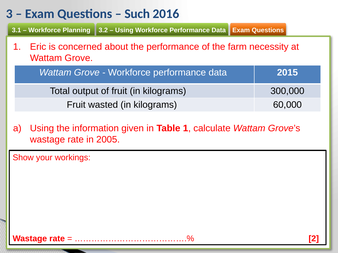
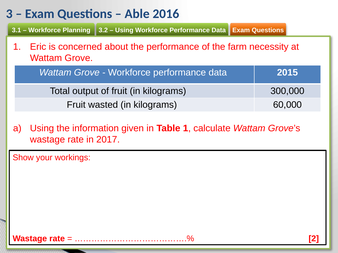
Such: Such -> Able
2005: 2005 -> 2017
